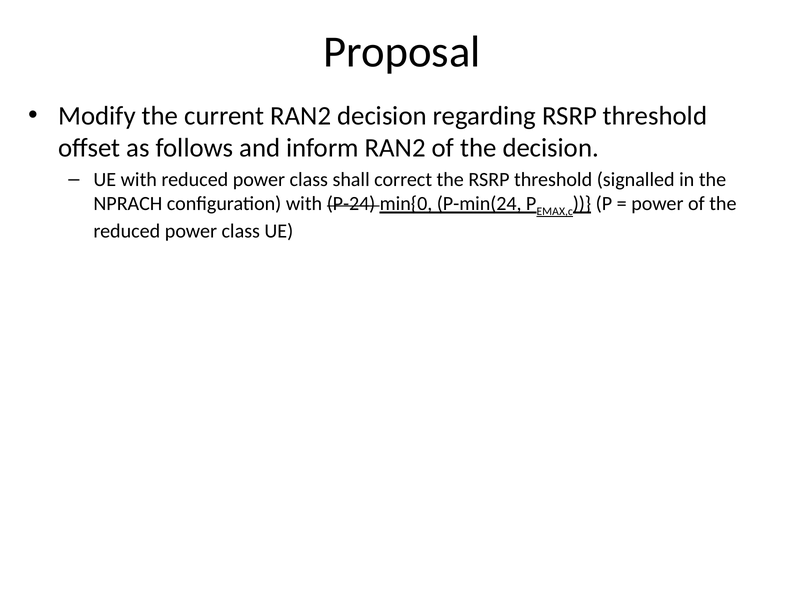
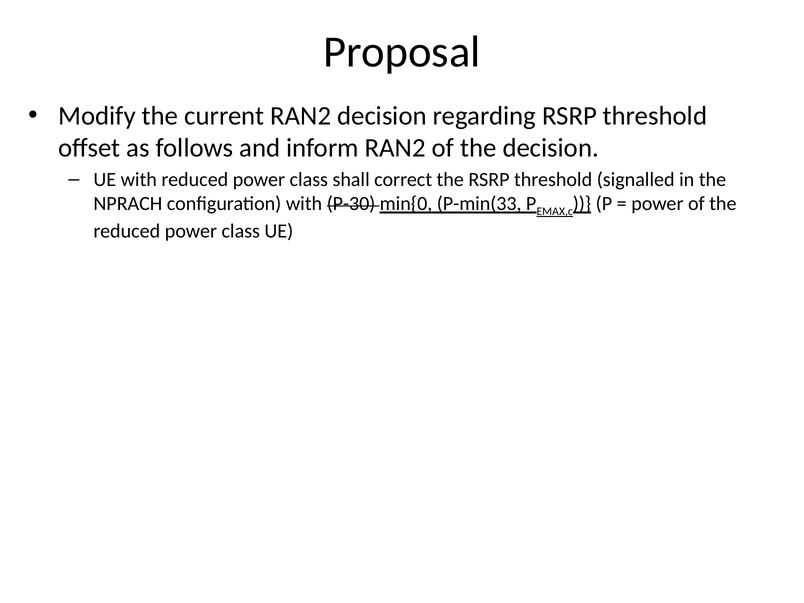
P-24: P-24 -> P-30
P-min(24: P-min(24 -> P-min(33
